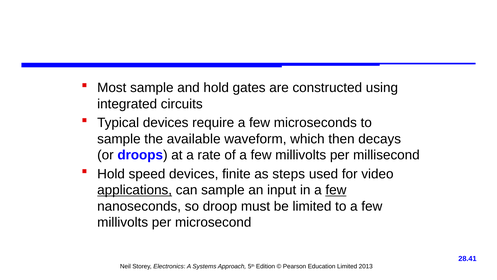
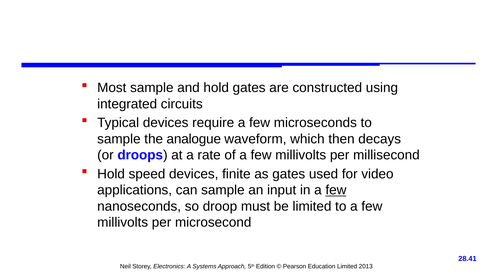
available: available -> analogue
as steps: steps -> gates
applications underline: present -> none
